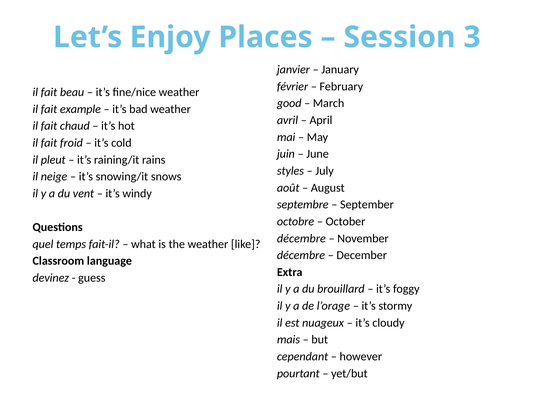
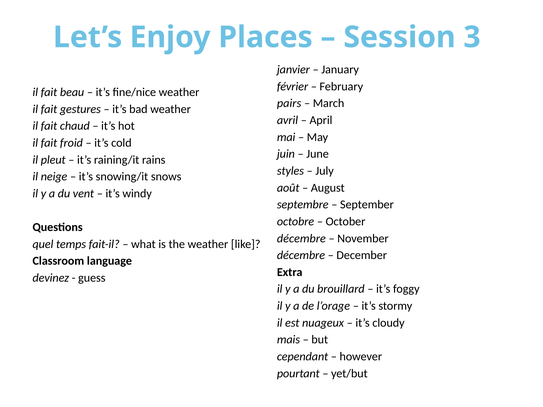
good: good -> pairs
example: example -> gestures
